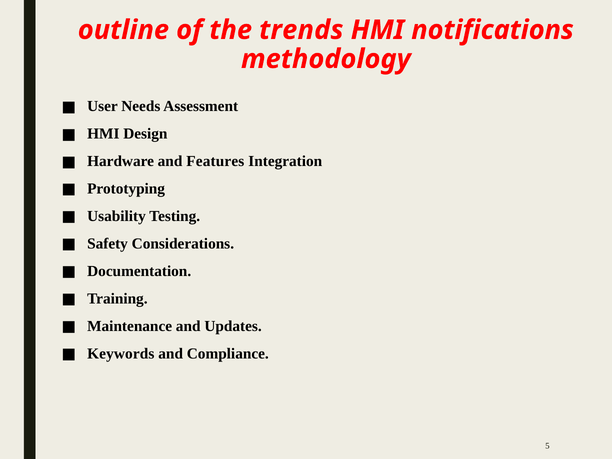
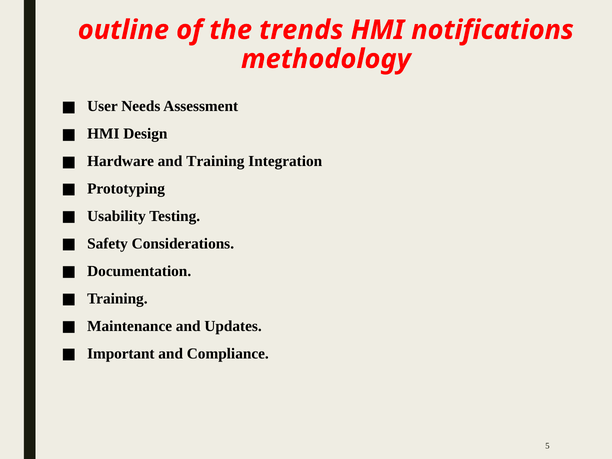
and Features: Features -> Training
Keywords: Keywords -> Important
